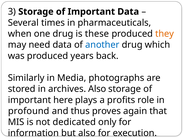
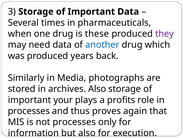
they colour: orange -> purple
here: here -> your
profound at (29, 110): profound -> processes
not dedicated: dedicated -> processes
